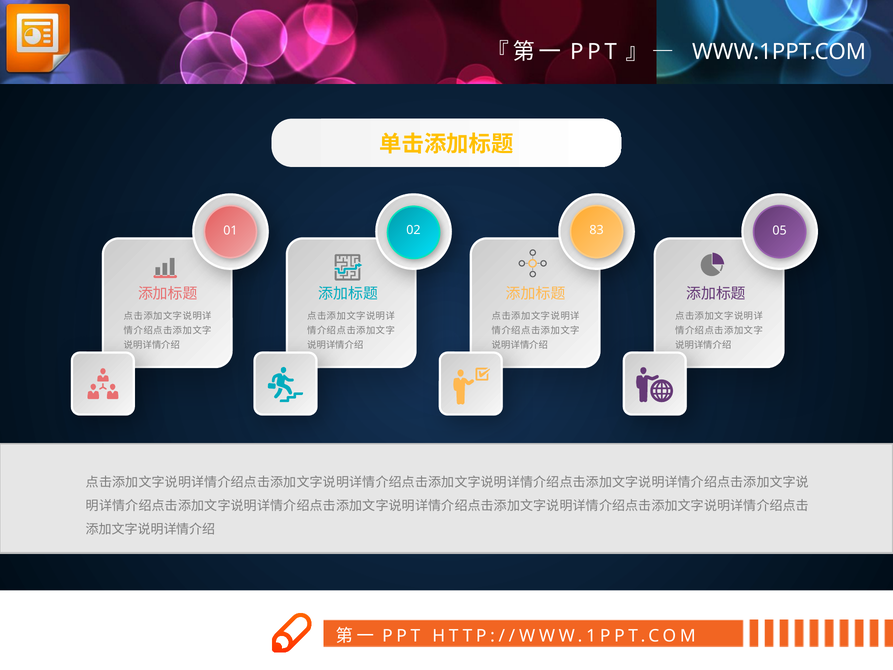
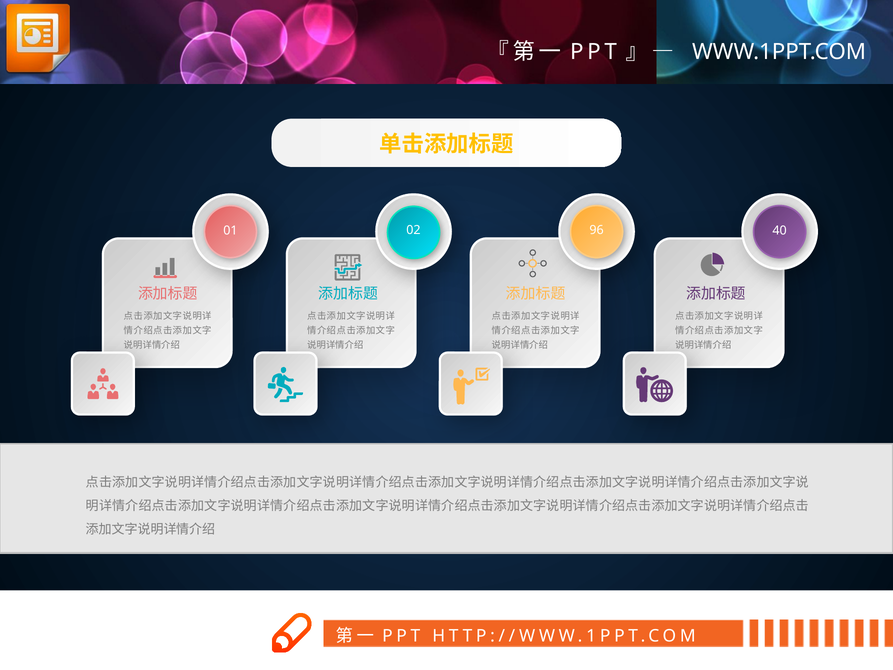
05: 05 -> 40
83: 83 -> 96
